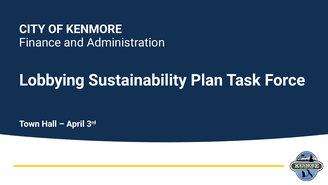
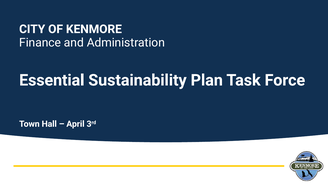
Lobbying: Lobbying -> Essential
